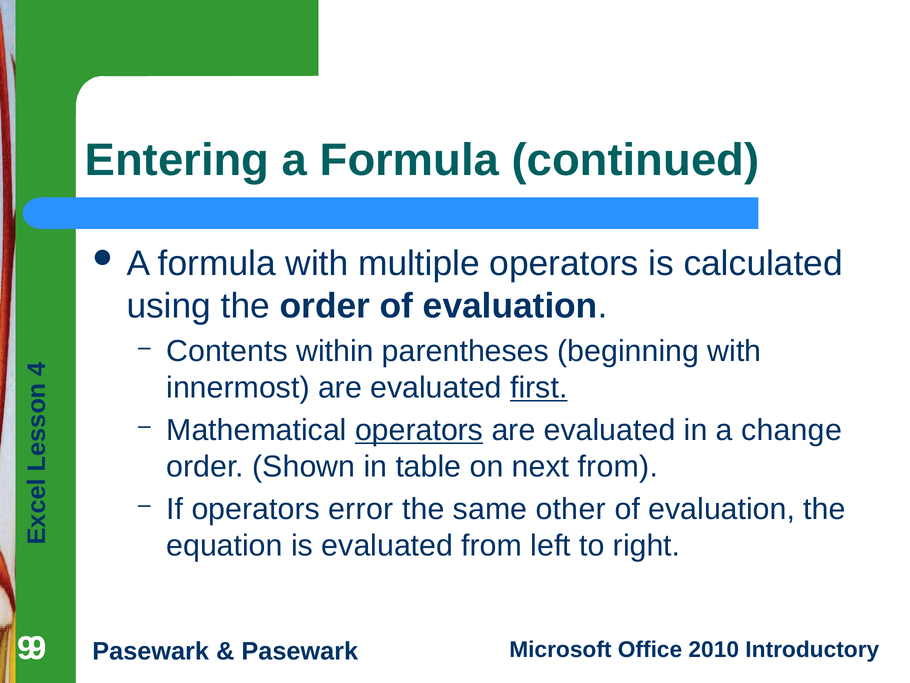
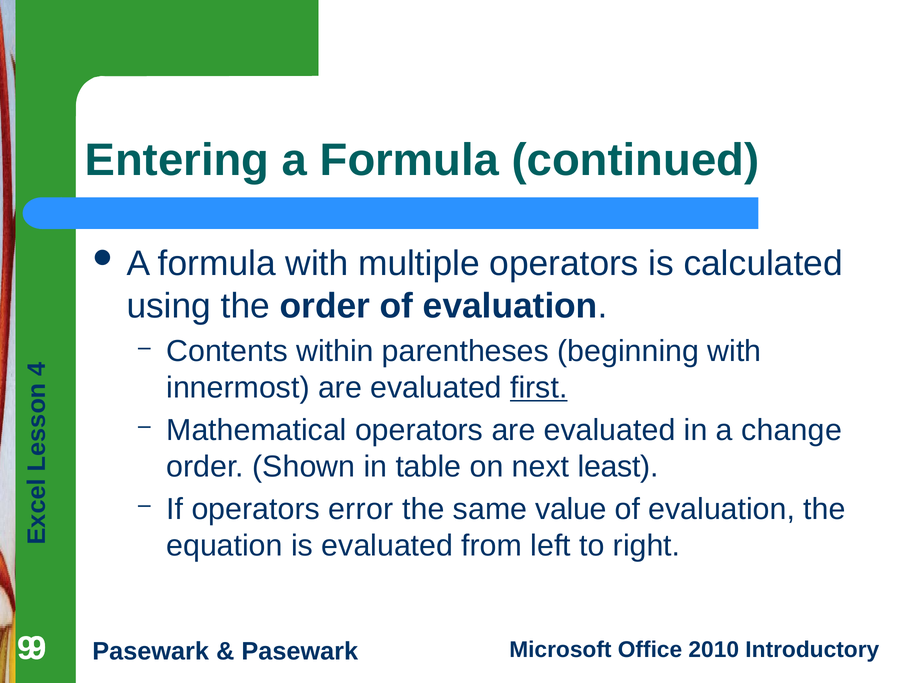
operators at (419, 430) underline: present -> none
next from: from -> least
other: other -> value
